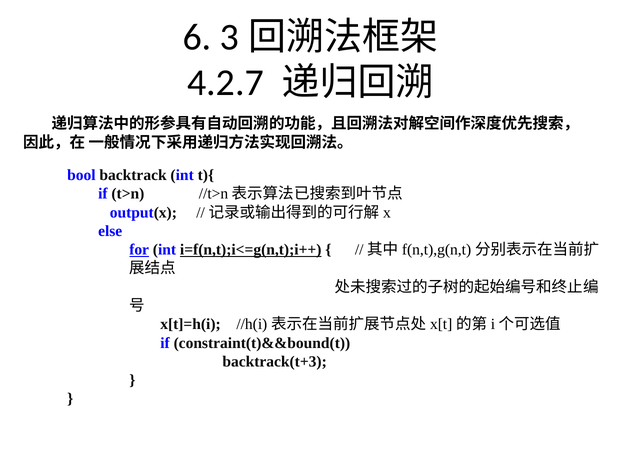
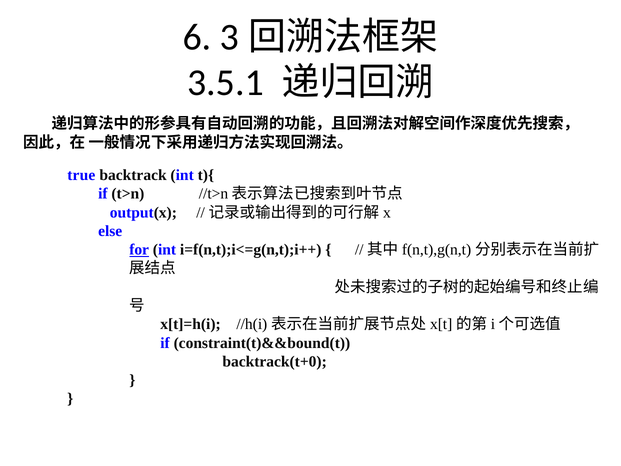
4.2.7: 4.2.7 -> 3.5.1
bool: bool -> true
i=f(n,t);i<=g(n,t);i++ underline: present -> none
backtrack(t+3: backtrack(t+3 -> backtrack(t+0
